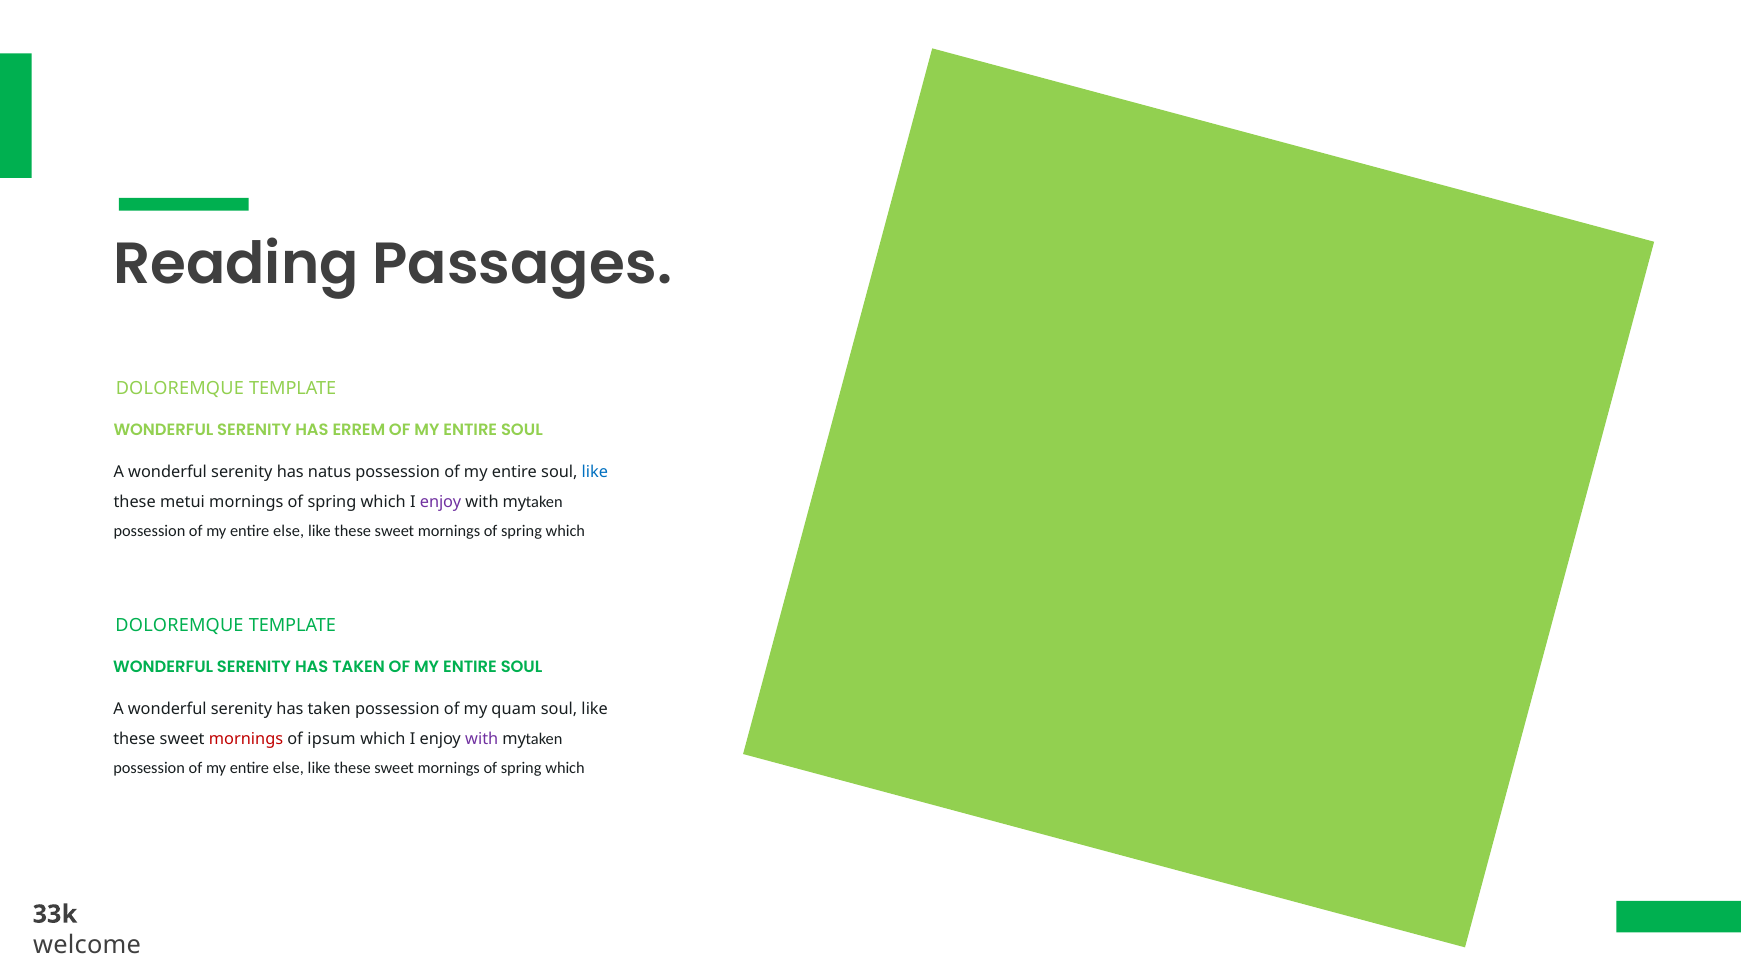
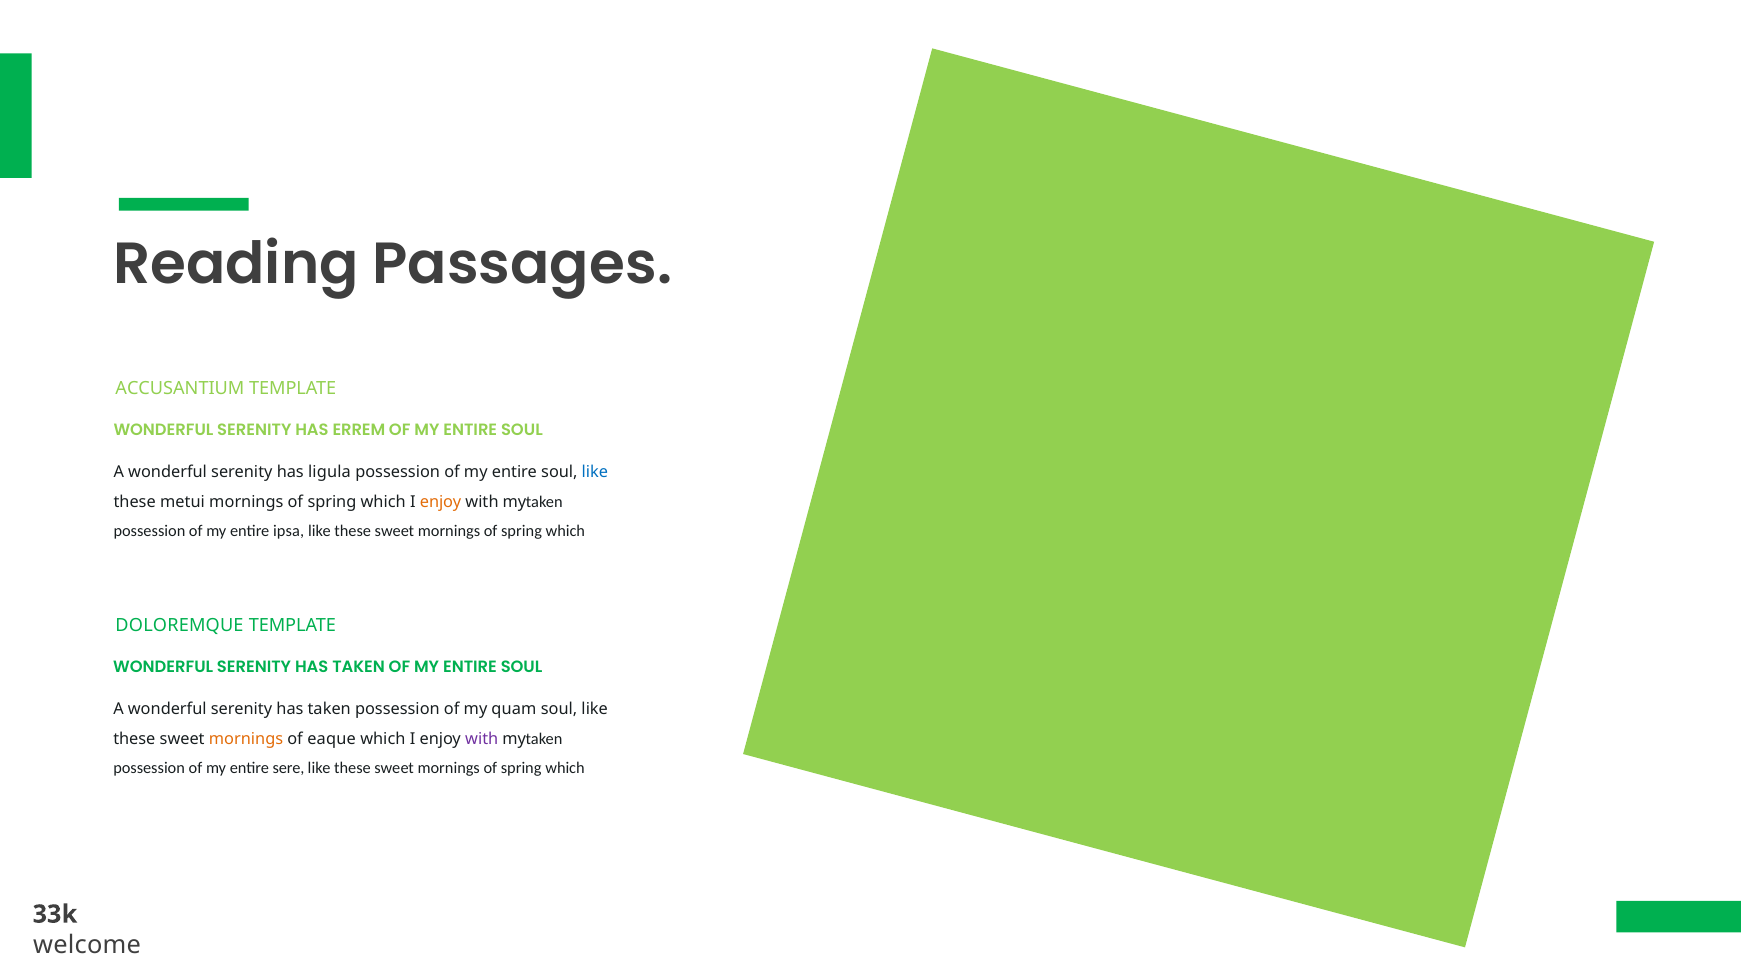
DOLOREMQUE at (180, 389): DOLOREMQUE -> ACCUSANTIUM
natus: natus -> ligula
enjoy at (441, 502) colour: purple -> orange
else at (289, 531): else -> ipsa
mornings at (246, 739) colour: red -> orange
ipsum: ipsum -> eaque
else at (288, 768): else -> sere
